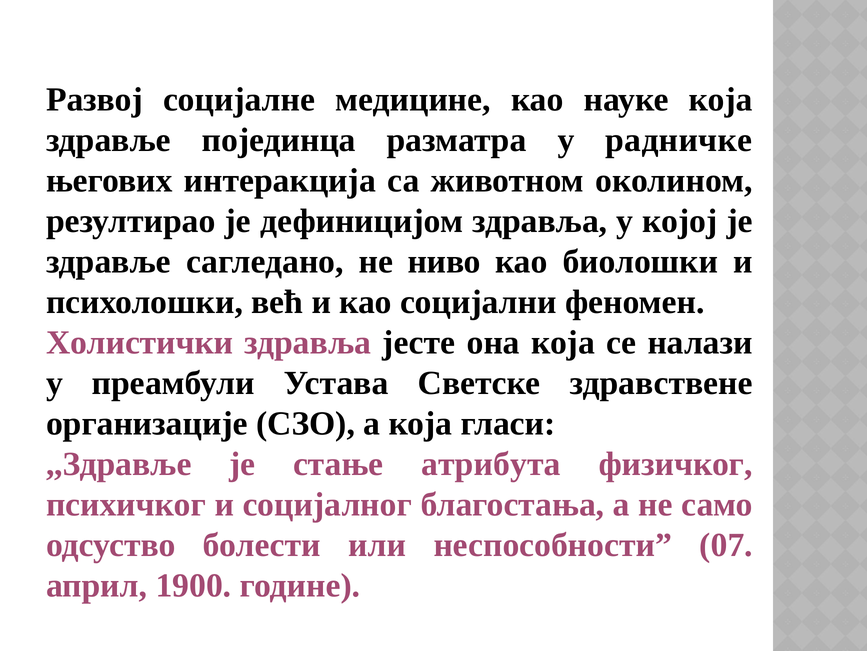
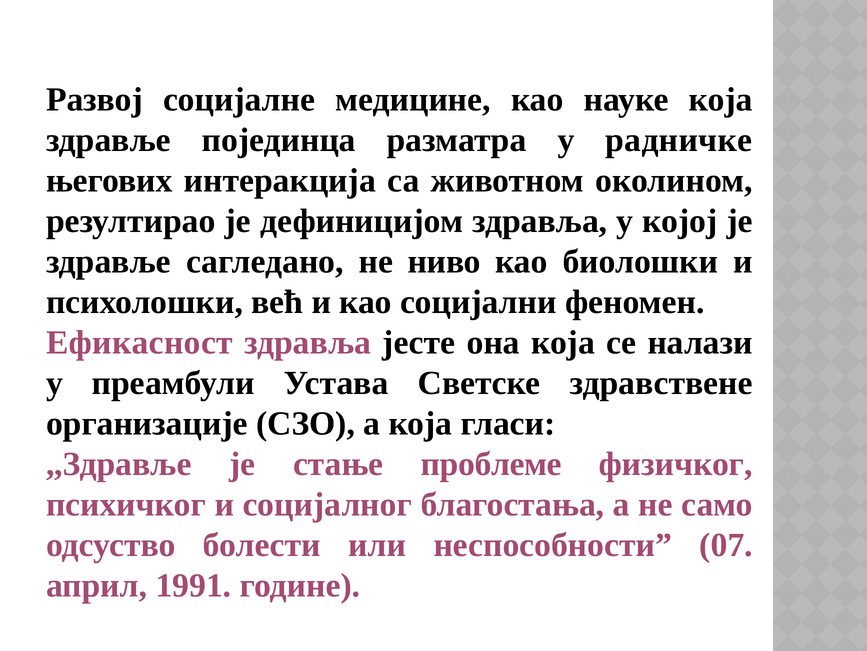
Холистички: Холистички -> Ефикасност
атрибута: атрибута -> проблеме
1900: 1900 -> 1991
